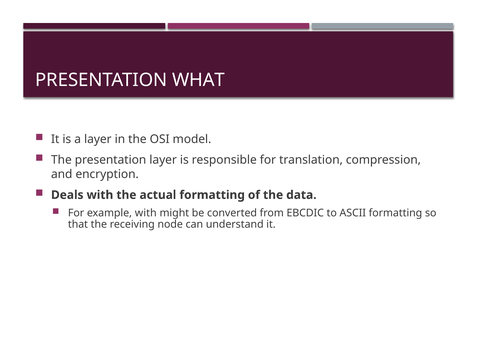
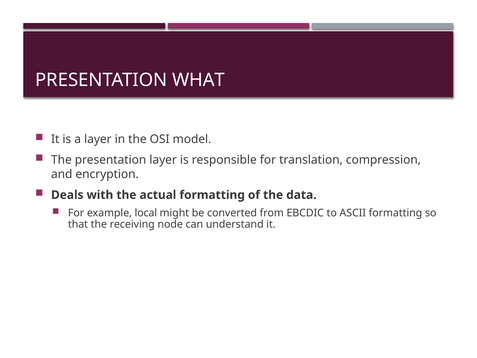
example with: with -> local
